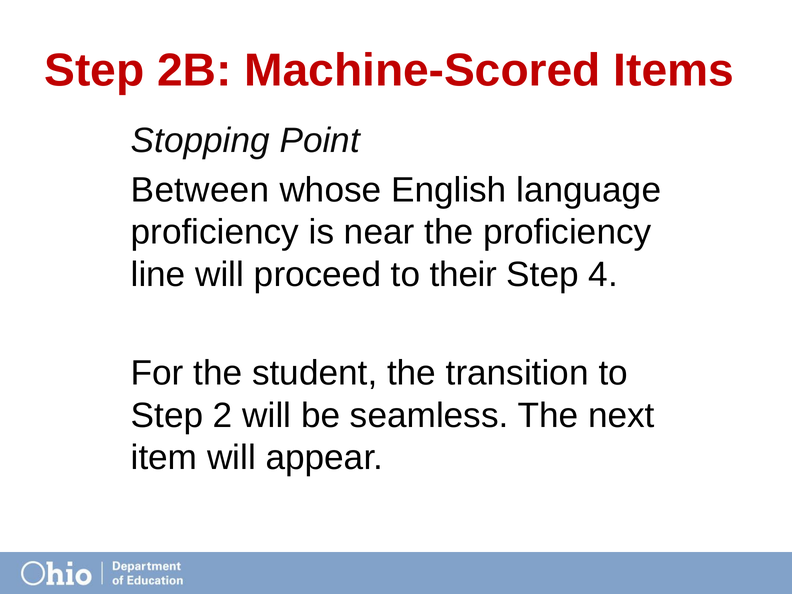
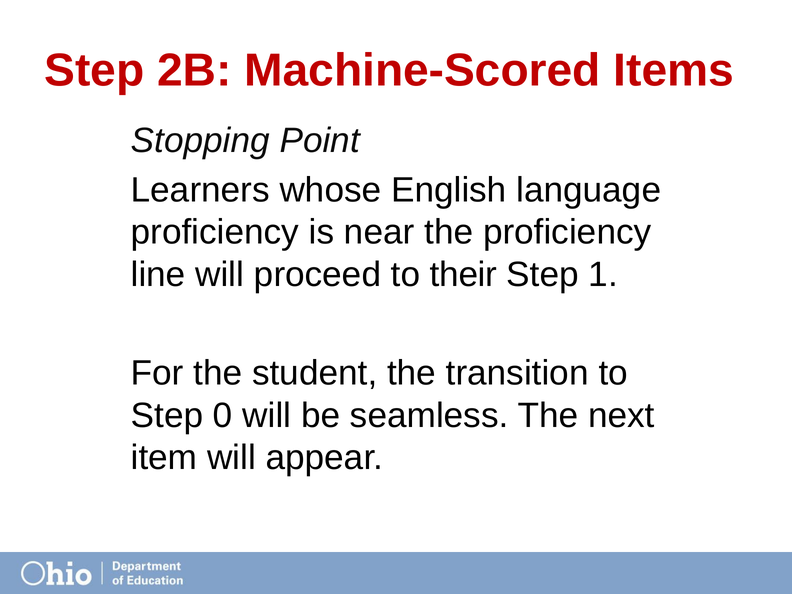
Between: Between -> Learners
4: 4 -> 1
2: 2 -> 0
